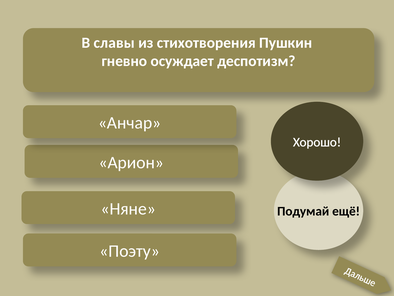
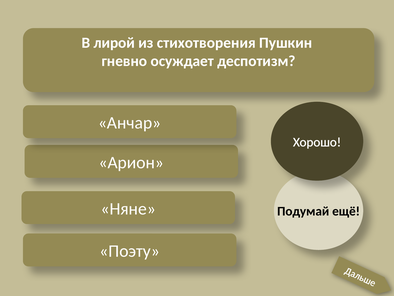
славы: славы -> лирой
